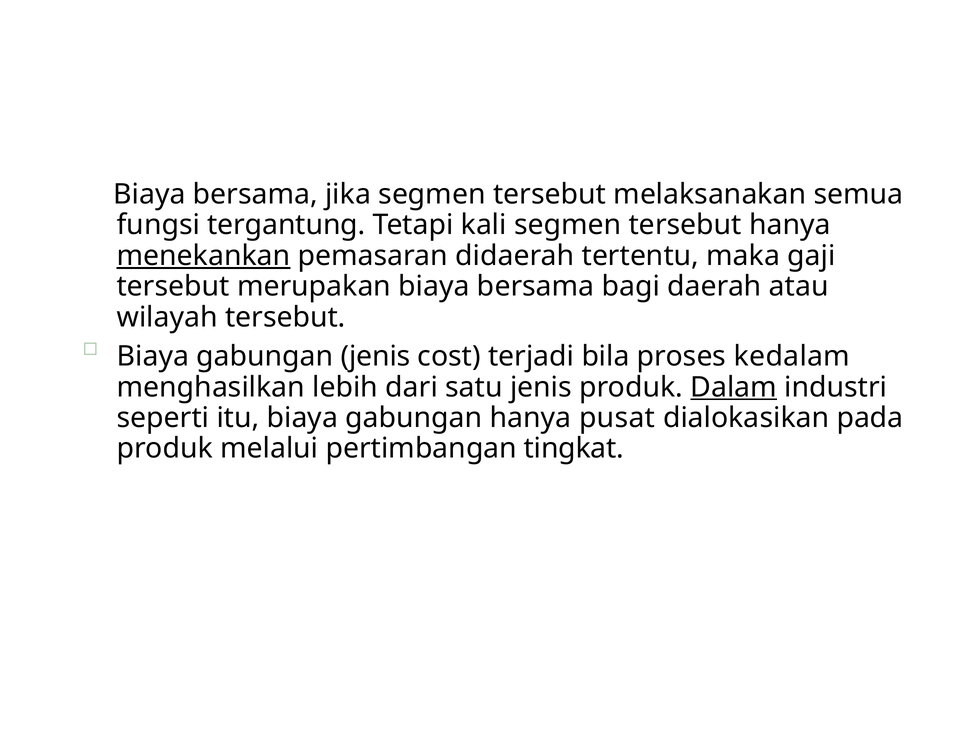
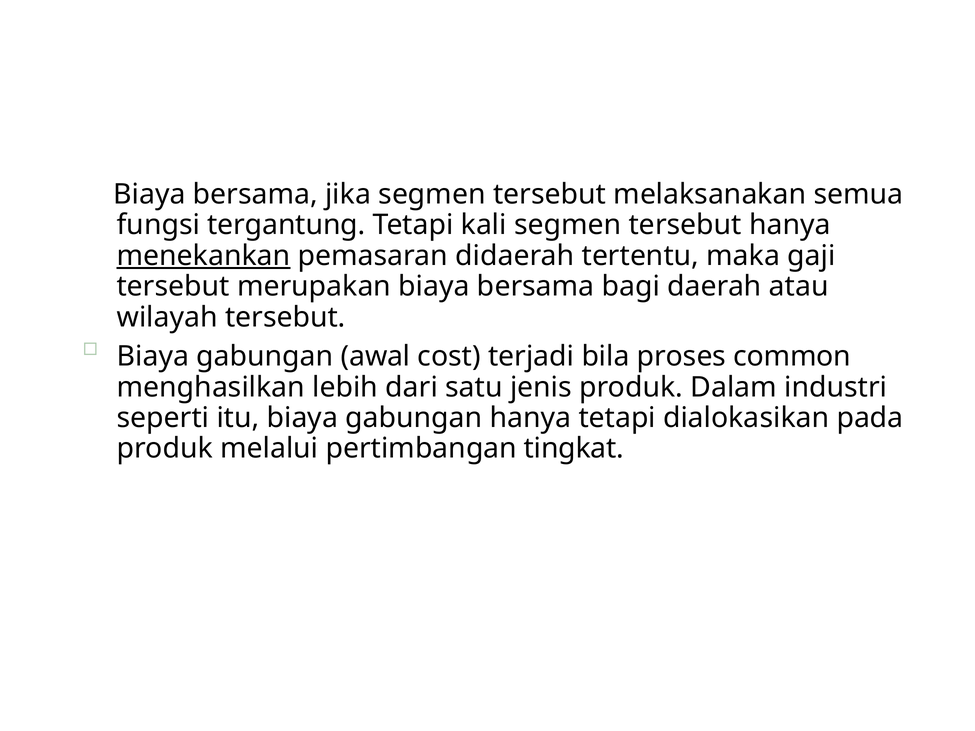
gabungan jenis: jenis -> awal
kedalam: kedalam -> common
Dalam underline: present -> none
hanya pusat: pusat -> tetapi
